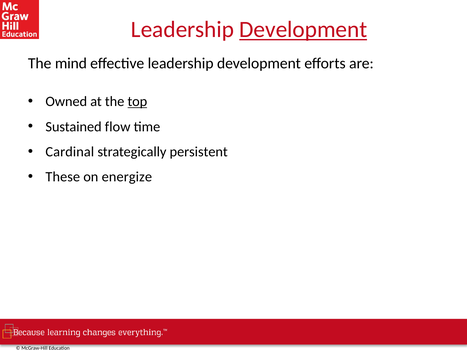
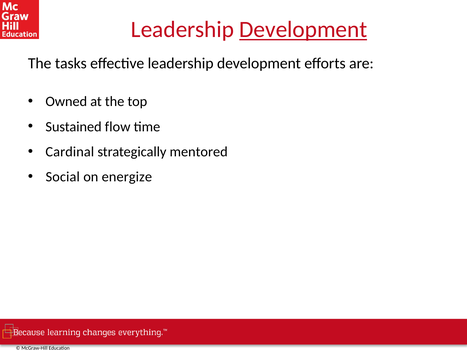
mind: mind -> tasks
top underline: present -> none
persistent: persistent -> mentored
These: These -> Social
